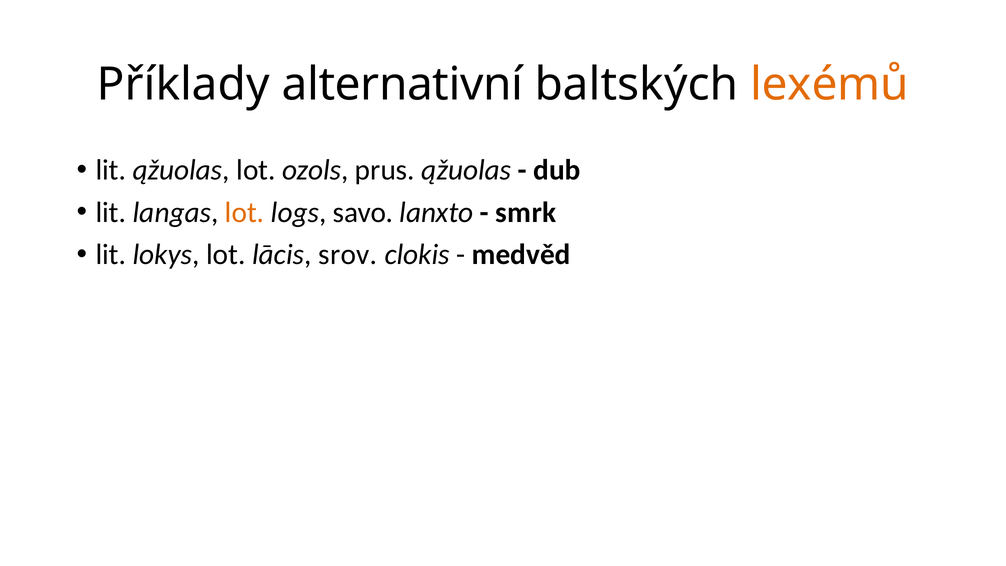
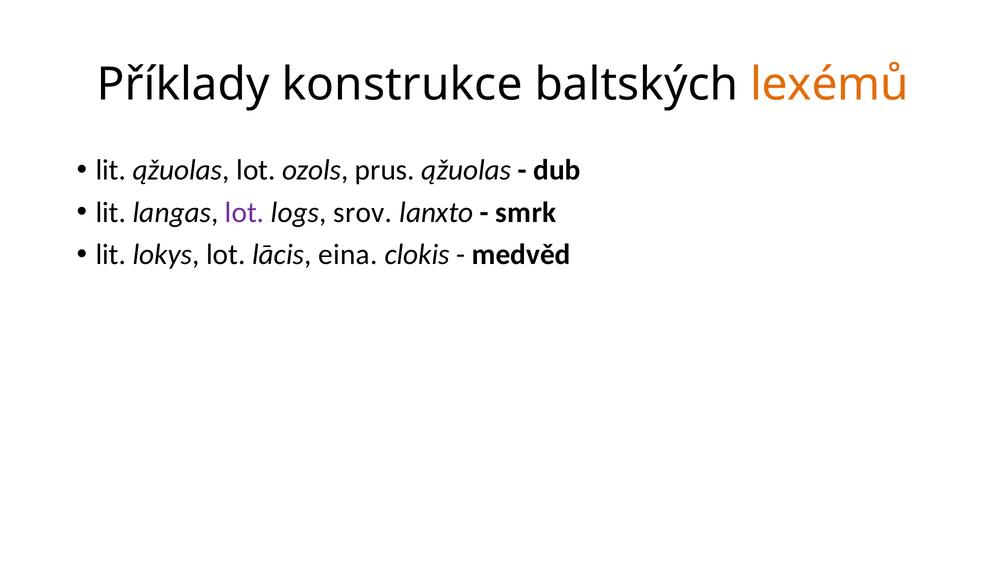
alternativní: alternativní -> konstrukce
lot at (245, 212) colour: orange -> purple
savo: savo -> srov
srov: srov -> eina
